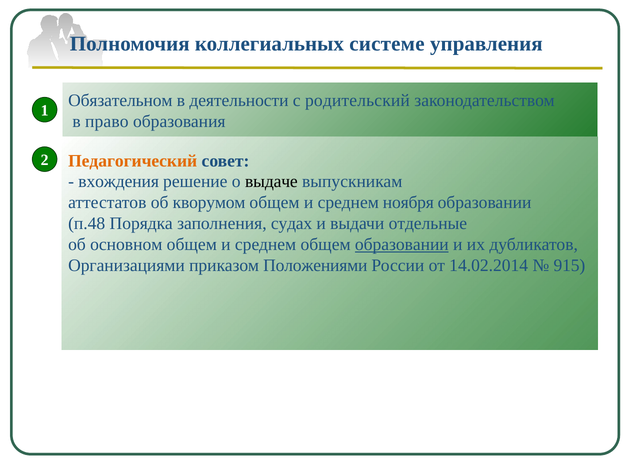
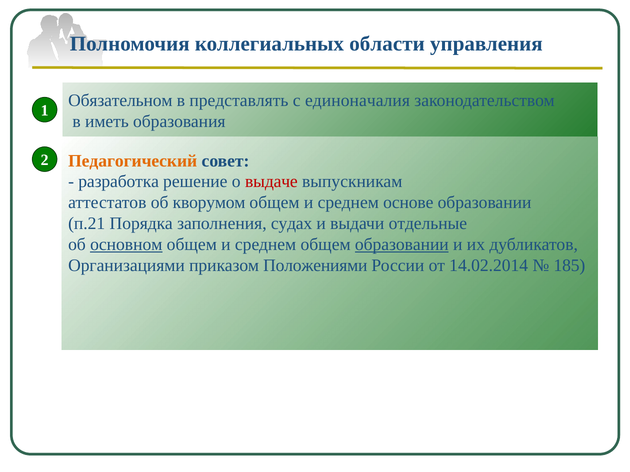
системе: системе -> области
деятельности: деятельности -> представлять
родительский: родительский -> единоначалия
право: право -> иметь
вхождения: вхождения -> разработка
выдаче colour: black -> red
ноября: ноября -> основе
п.48: п.48 -> п.21
основном underline: none -> present
915: 915 -> 185
